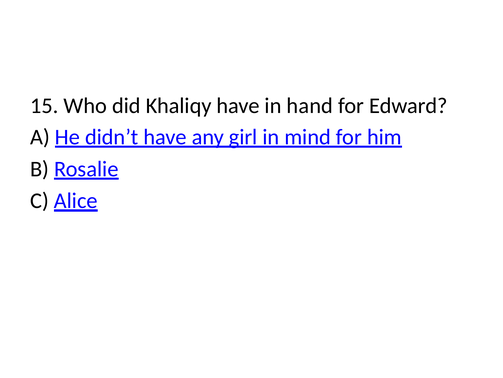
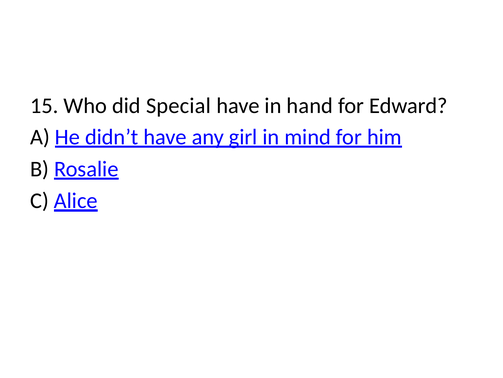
Khaliqy: Khaliqy -> Special
